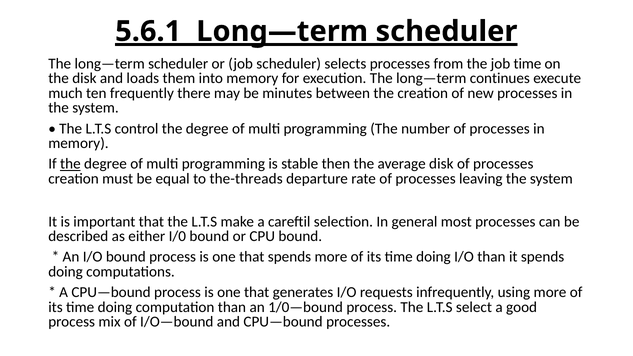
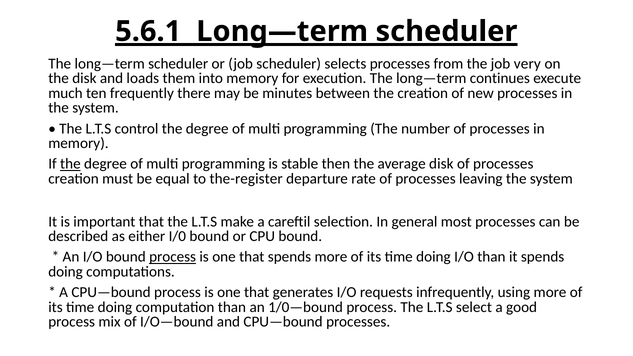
job time: time -> very
the-threads: the-threads -> the-register
process at (173, 257) underline: none -> present
